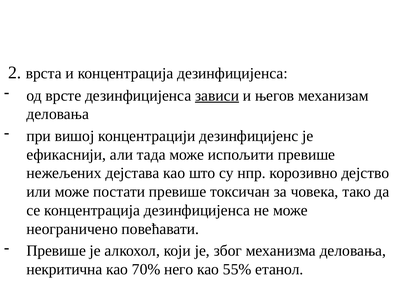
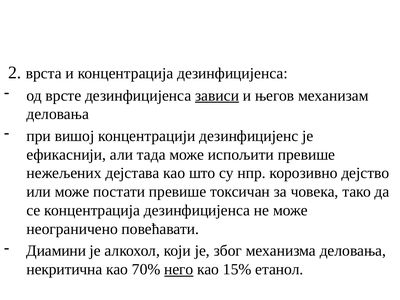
Превише at (56, 251): Превише -> Диамини
него underline: none -> present
55%: 55% -> 15%
